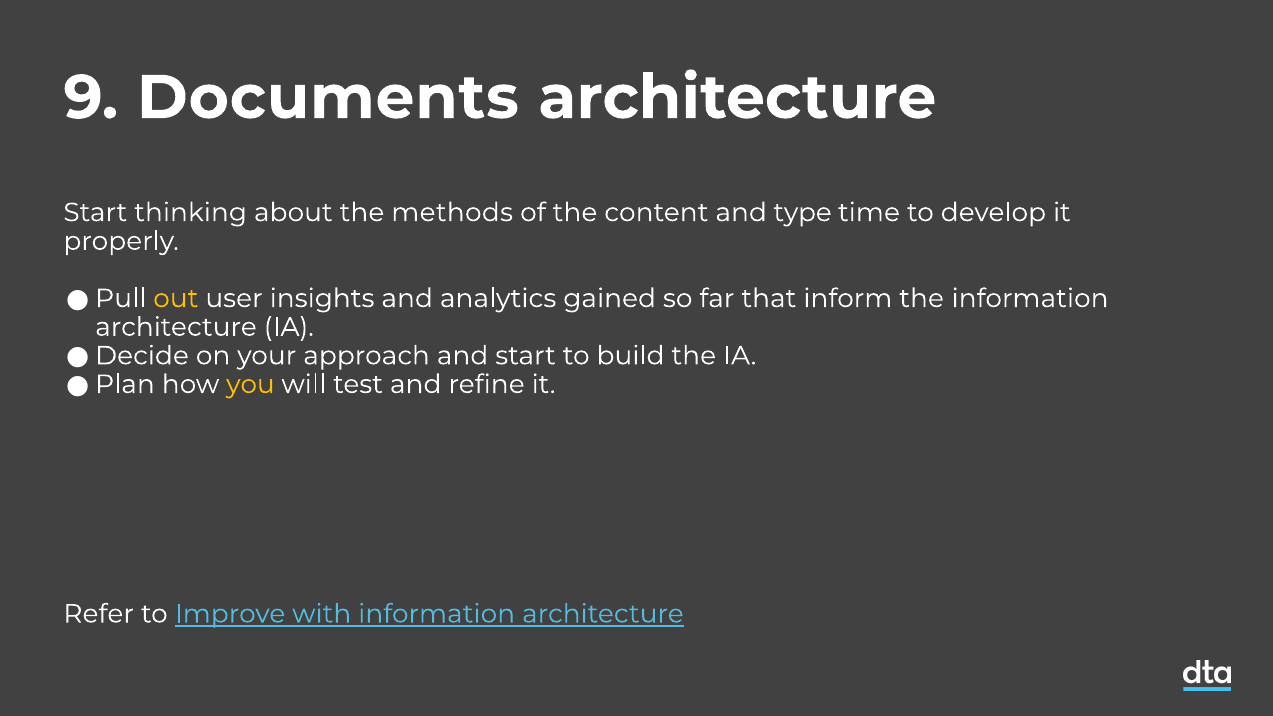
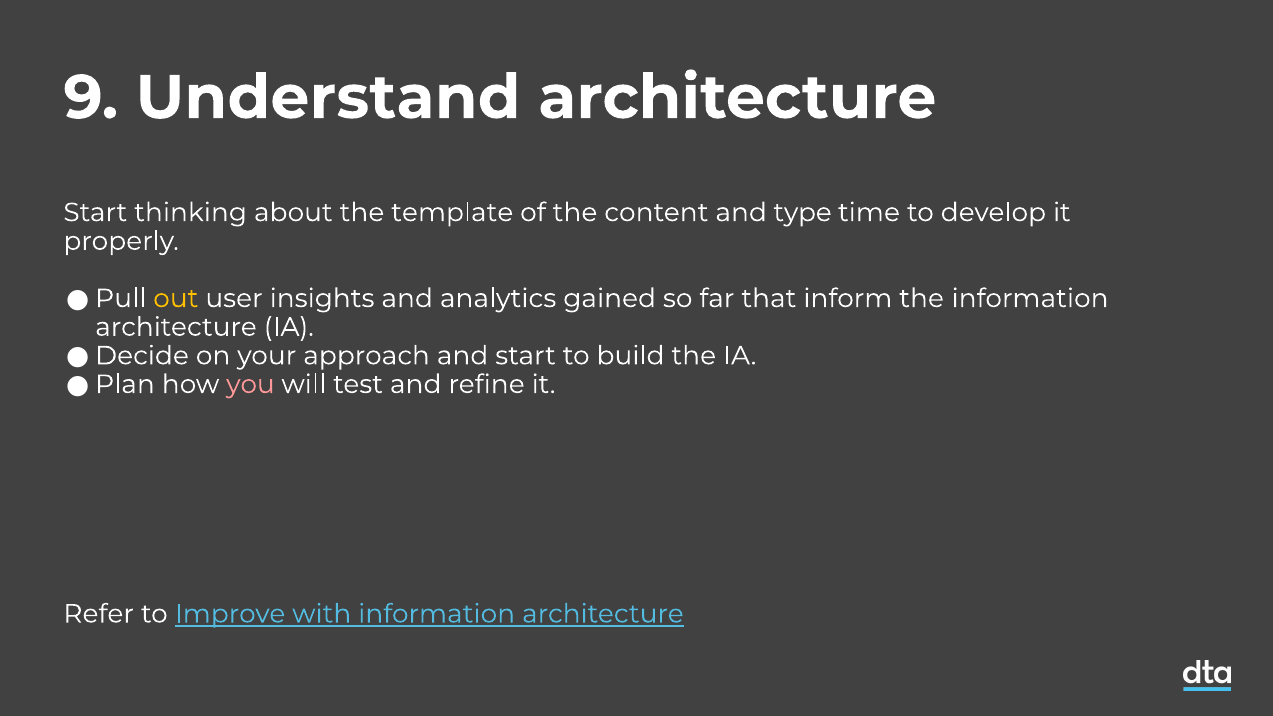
Documents: Documents -> Understand
methods: methods -> template
you colour: yellow -> pink
